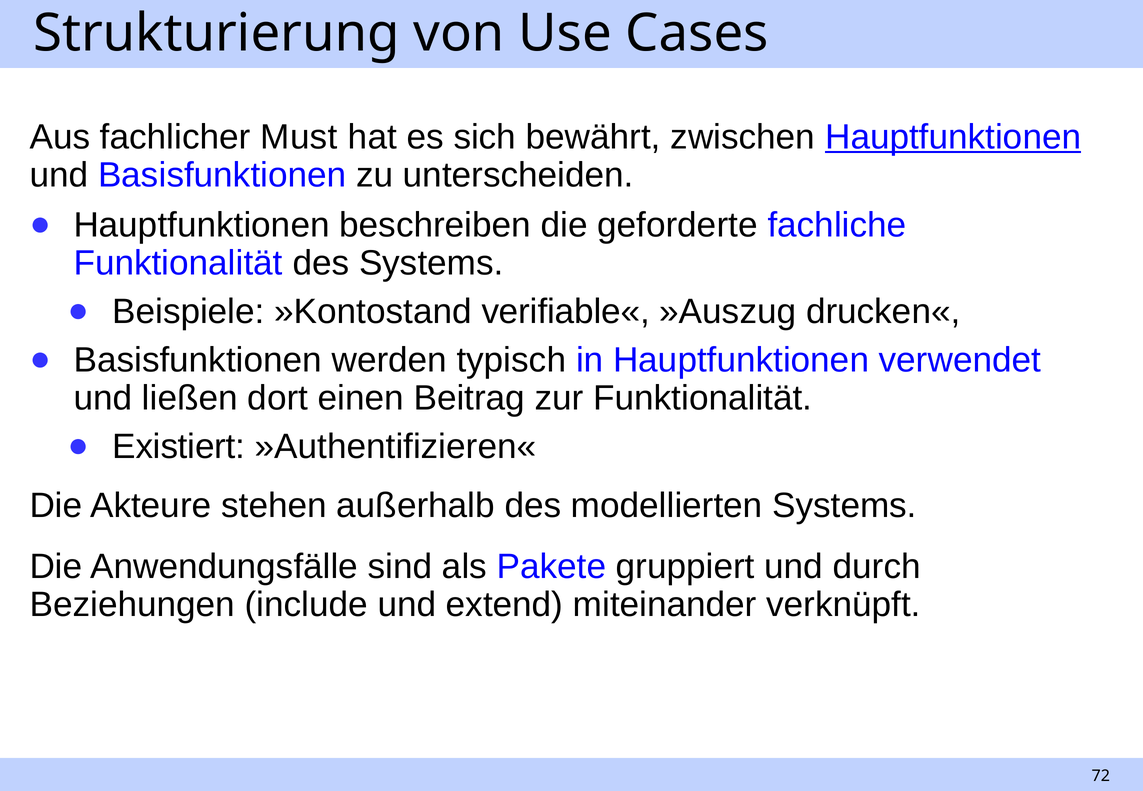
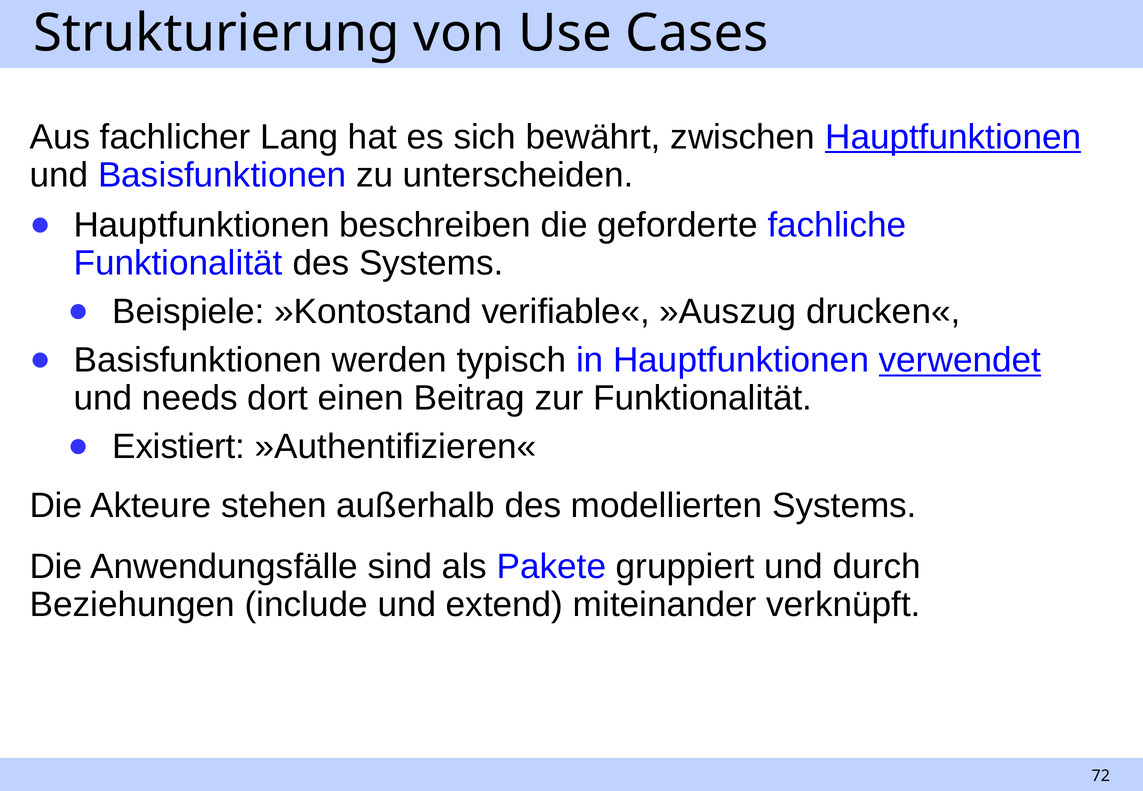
Must: Must -> Lang
verwendet underline: none -> present
ließen: ließen -> needs
